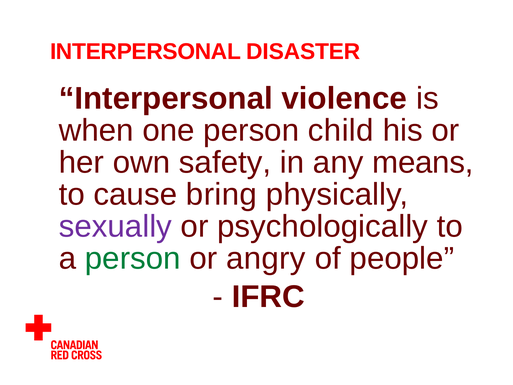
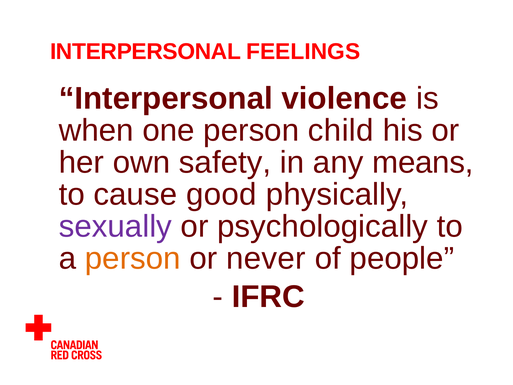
DISASTER: DISASTER -> FEELINGS
bring: bring -> good
person at (133, 258) colour: green -> orange
angry: angry -> never
